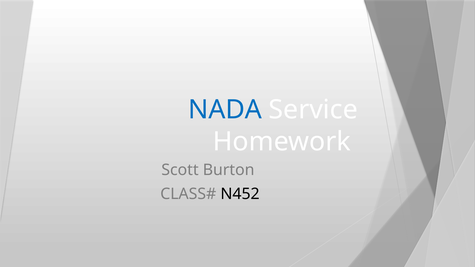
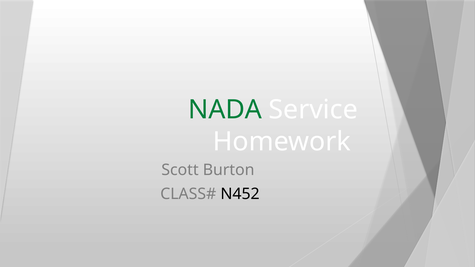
NADA colour: blue -> green
